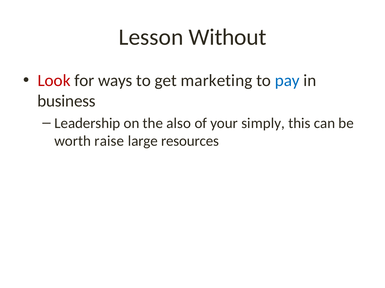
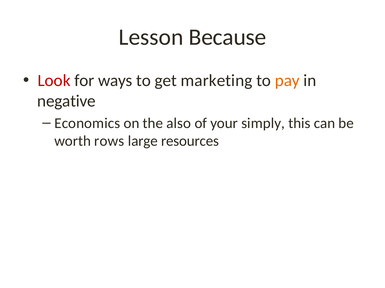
Without: Without -> Because
pay colour: blue -> orange
business: business -> negative
Leadership: Leadership -> Economics
raise: raise -> rows
